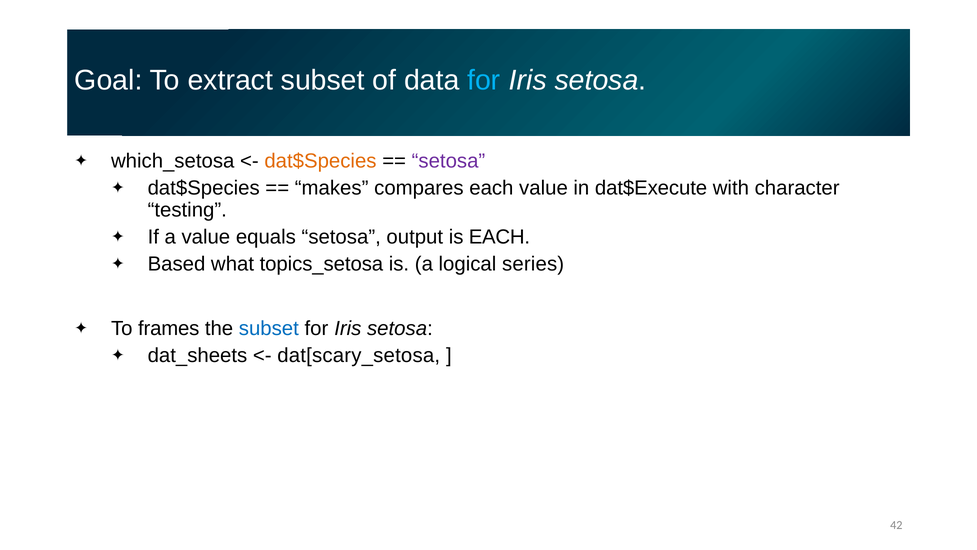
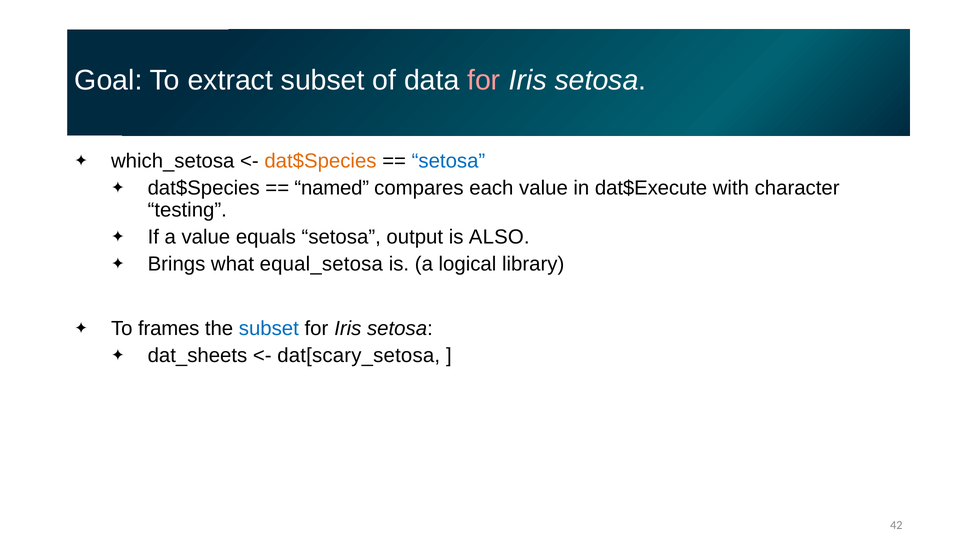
for at (484, 80) colour: light blue -> pink
setosa at (448, 161) colour: purple -> blue
makes: makes -> named
is EACH: EACH -> ALSO
Based: Based -> Brings
topics_setosa: topics_setosa -> equal_setosa
series: series -> library
